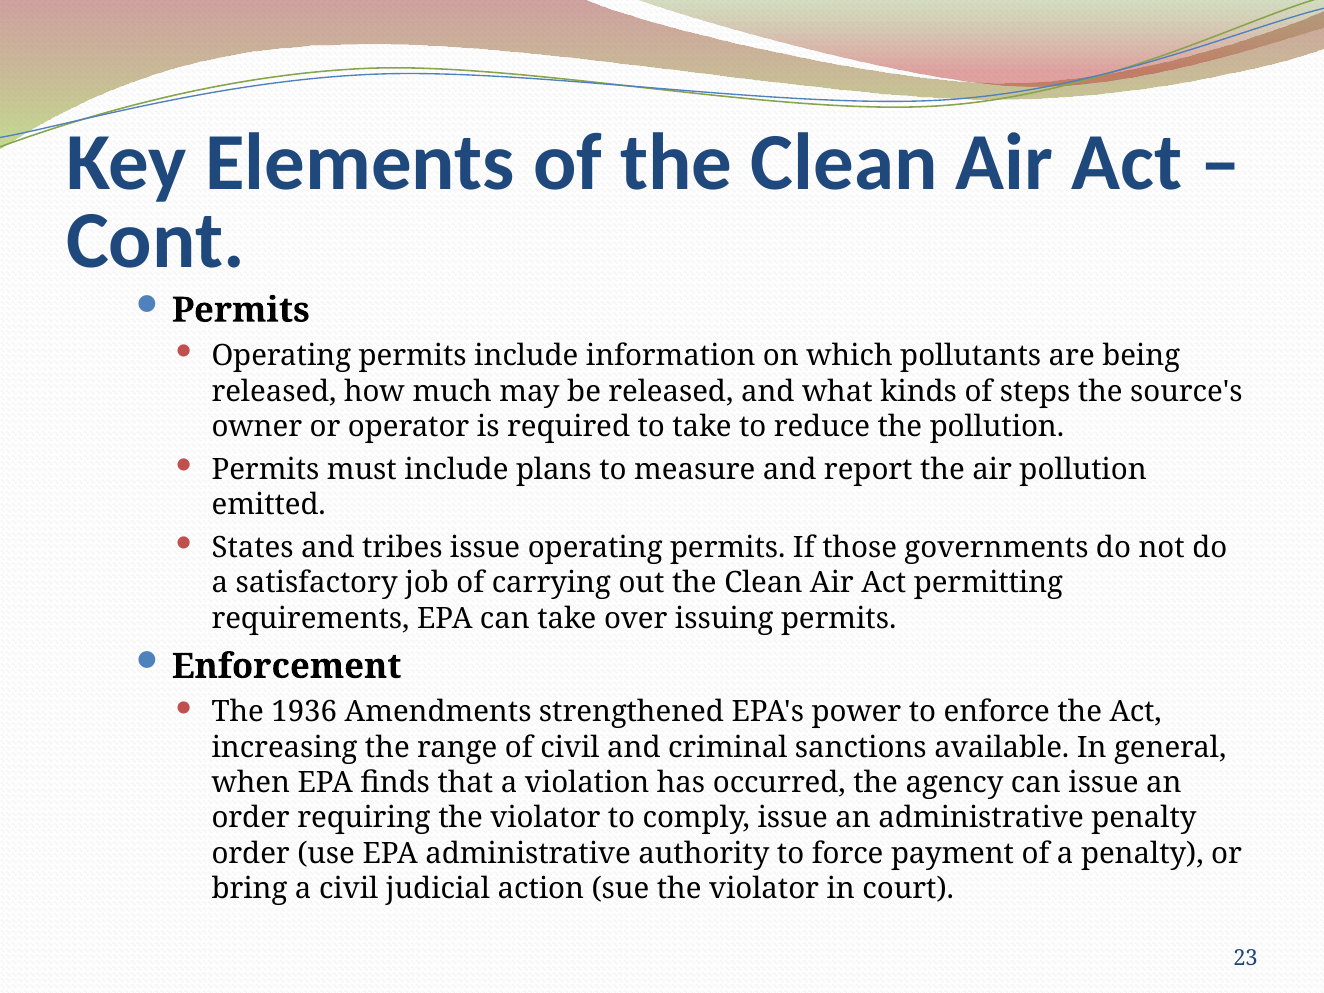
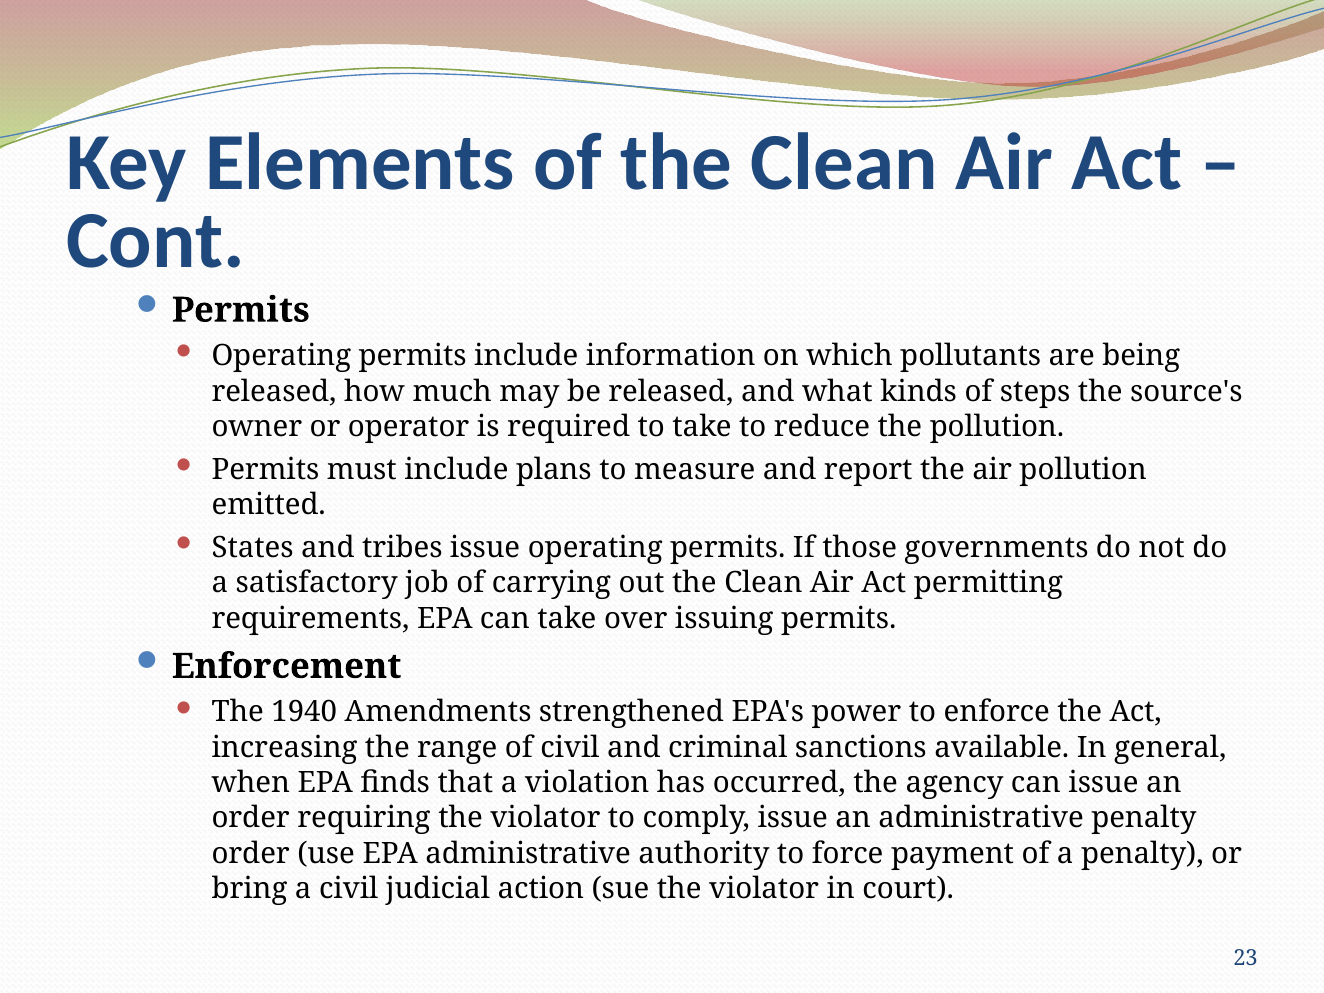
1936: 1936 -> 1940
